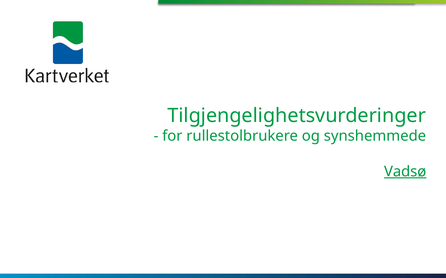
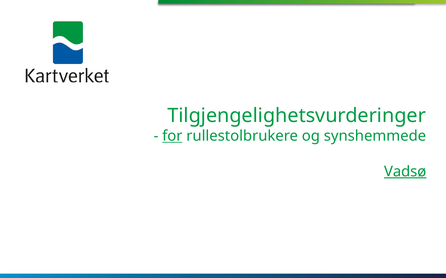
for underline: none -> present
